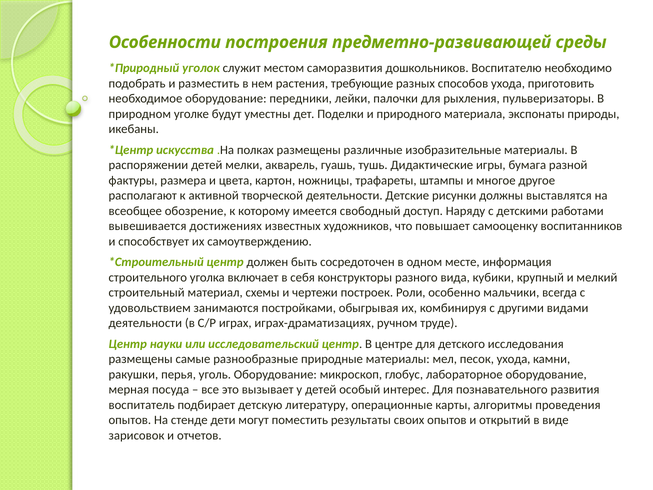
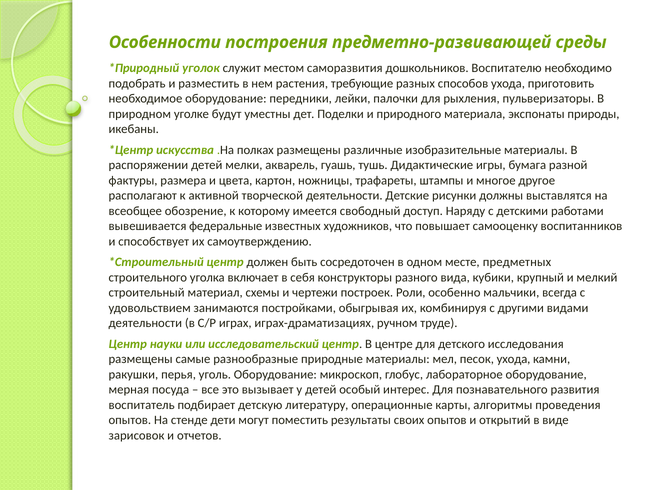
достижениях: достижениях -> федеральные
информация: информация -> предметных
